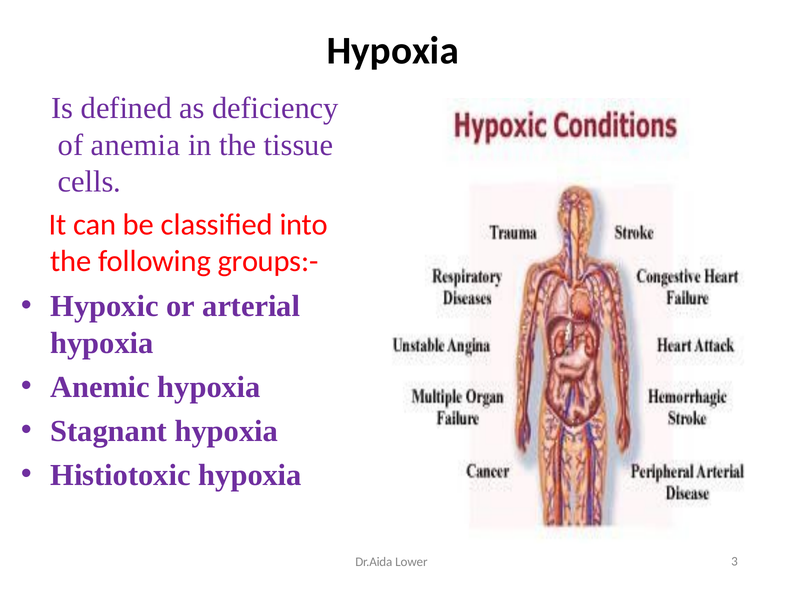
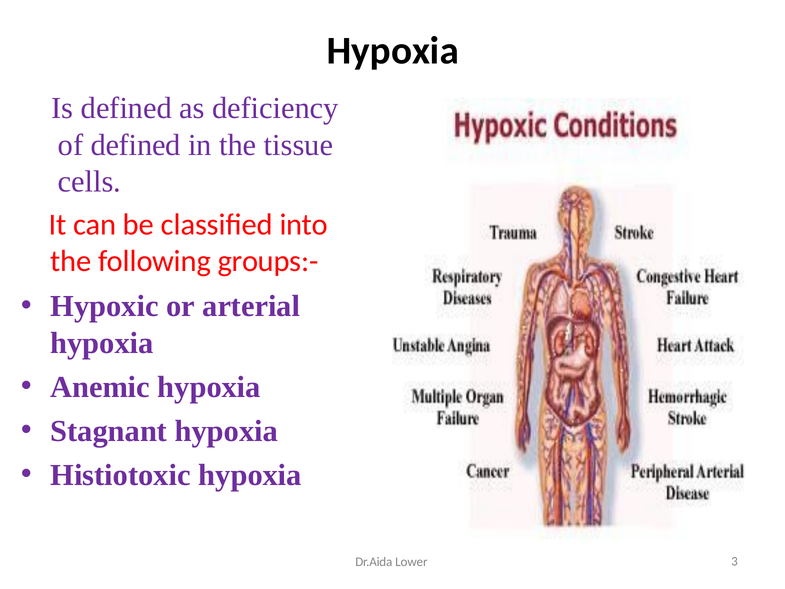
of anemia: anemia -> defined
